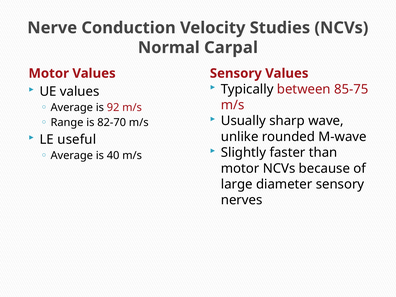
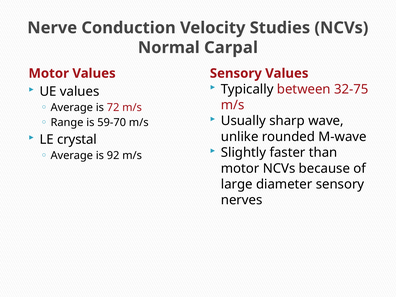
85-75: 85-75 -> 32-75
92: 92 -> 72
82-70: 82-70 -> 59-70
useful: useful -> crystal
40: 40 -> 92
